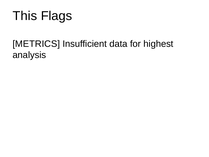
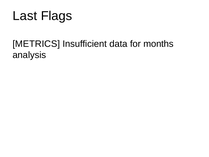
This: This -> Last
highest: highest -> months
